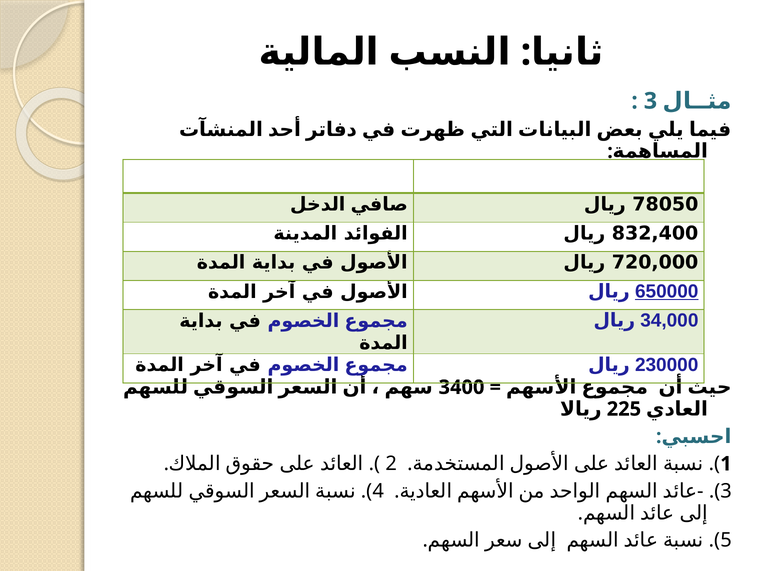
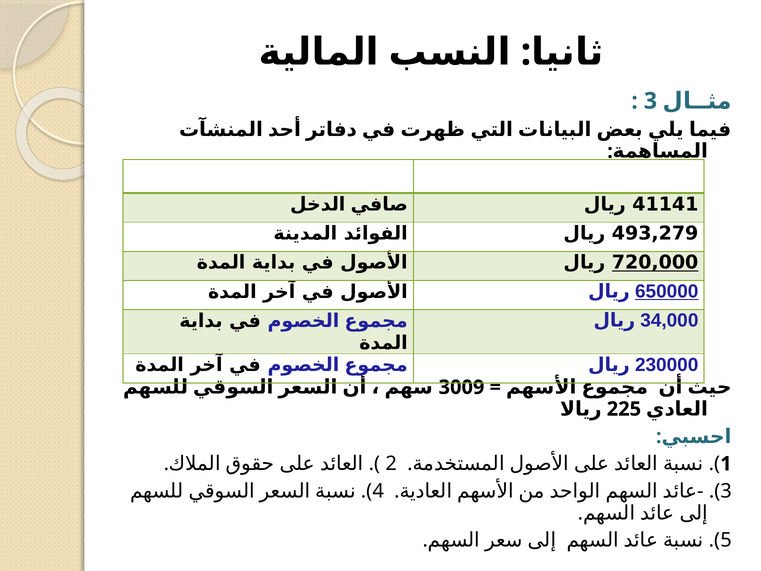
78050: 78050 -> 41141
832,400: 832,400 -> 493,279
720,000 underline: none -> present
3400: 3400 -> 3009
